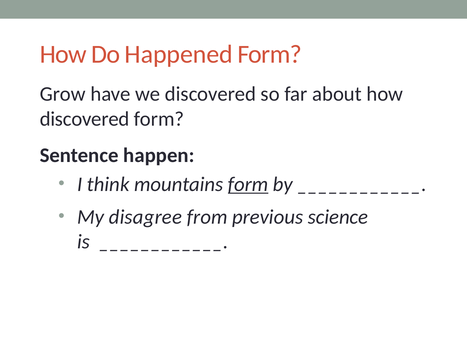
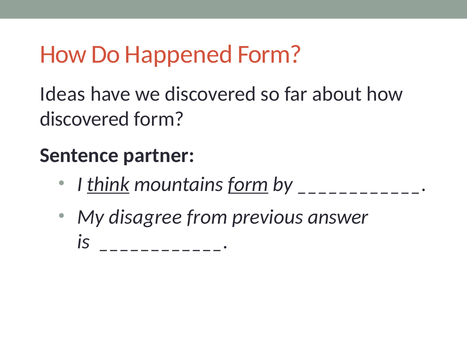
Grow: Grow -> Ideas
happen: happen -> partner
think underline: none -> present
science: science -> answer
